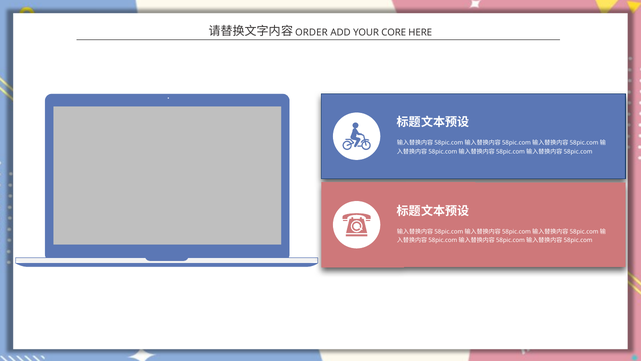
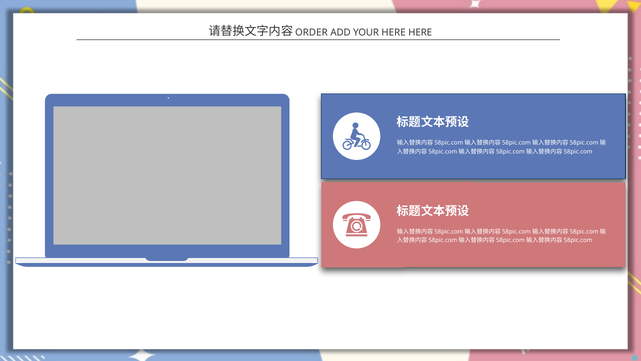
YOUR CORE: CORE -> HERE
